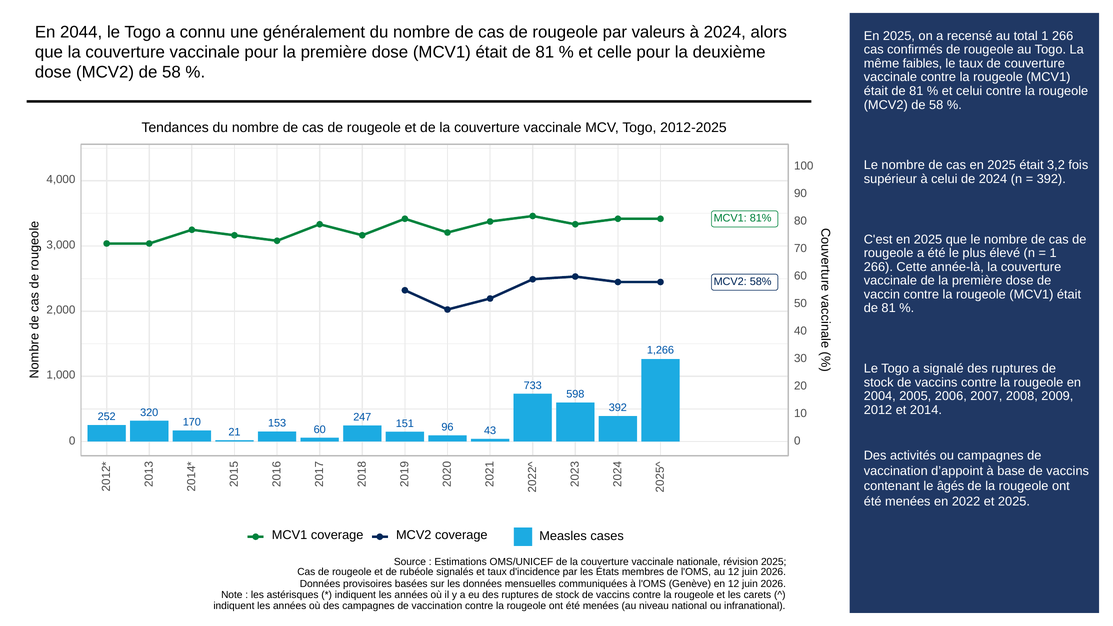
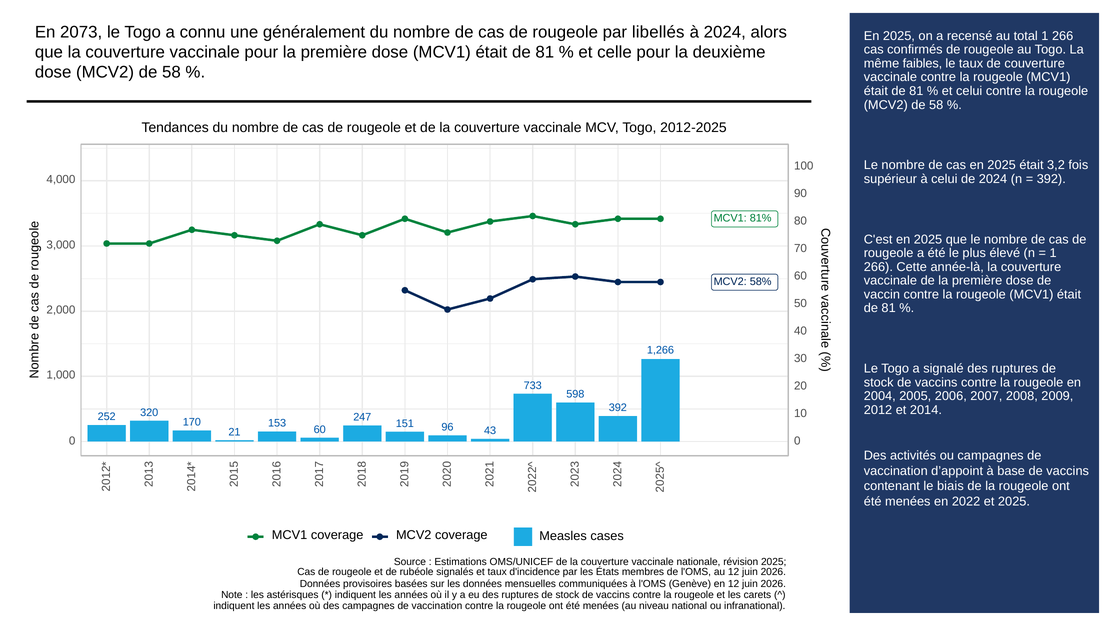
2044: 2044 -> 2073
valeurs: valeurs -> libellés
âgés: âgés -> biais
